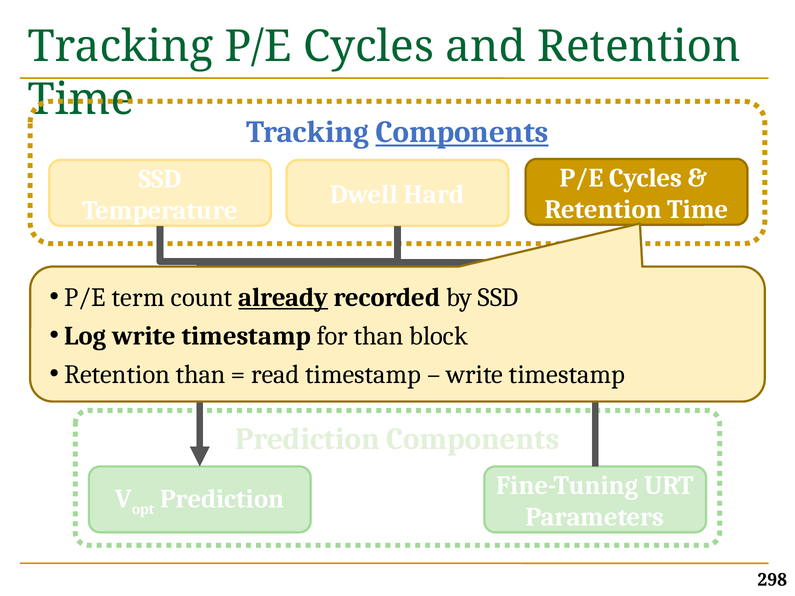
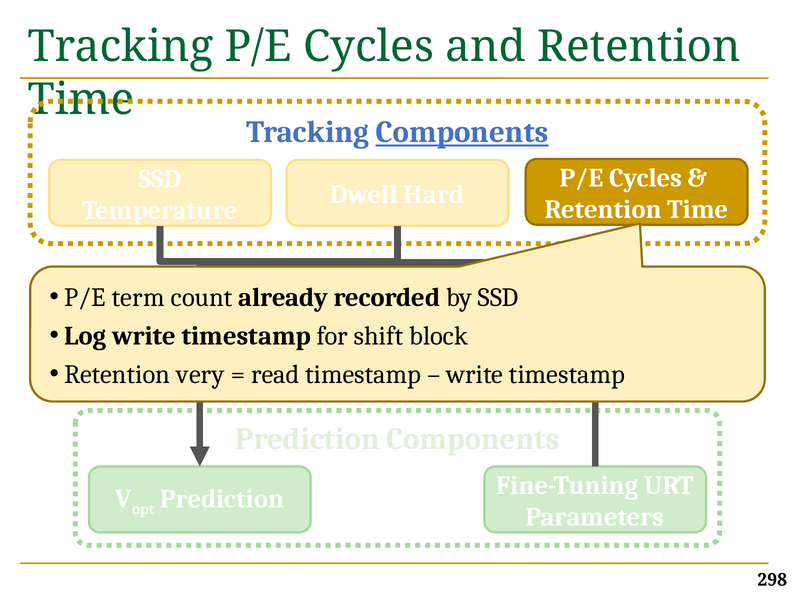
already underline: present -> none
for than: than -> shift
Retention than: than -> very
